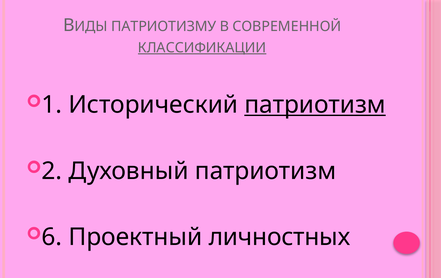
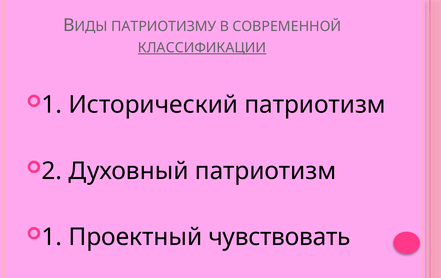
патриотизм at (315, 105) underline: present -> none
6 at (52, 237): 6 -> 1
личностных: личностных -> чувствовать
